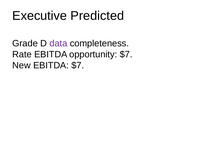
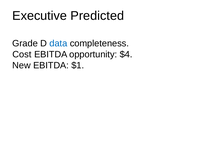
data colour: purple -> blue
Rate: Rate -> Cost
opportunity $7: $7 -> $4
EBITDA $7: $7 -> $1
